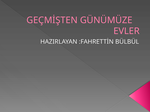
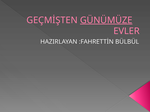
GÜNÜMÜZE underline: none -> present
